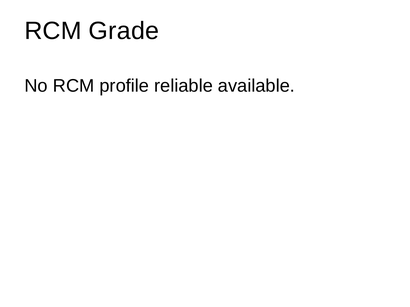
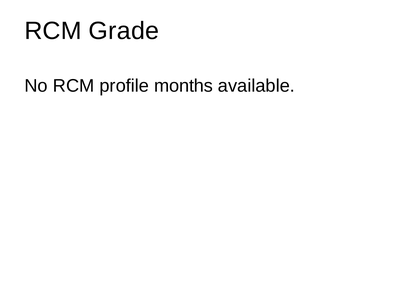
reliable: reliable -> months
